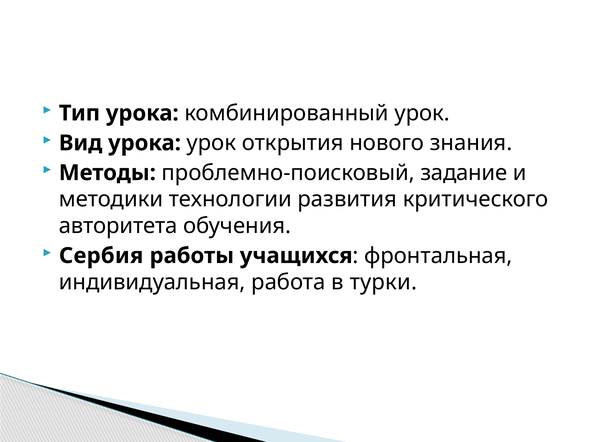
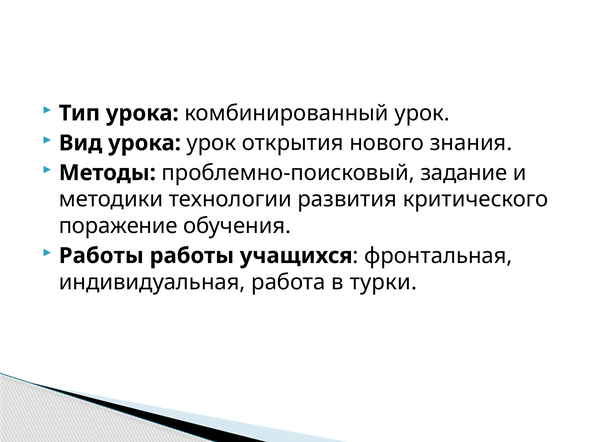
авторитета: авторитета -> поражение
Сербия at (101, 256): Сербия -> Работы
